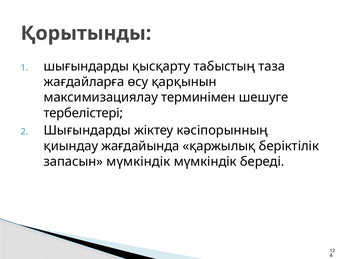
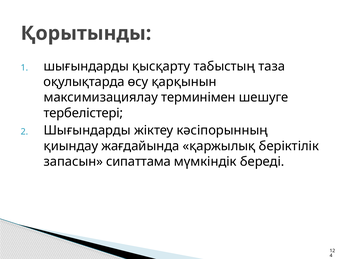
жағдайларға: жағдайларға -> оқулықтарда
запасын мүмкіндік: мүмкіндік -> сипаттама
